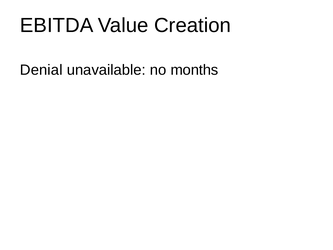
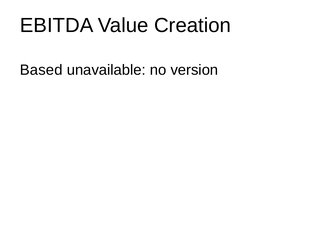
Denial: Denial -> Based
months: months -> version
